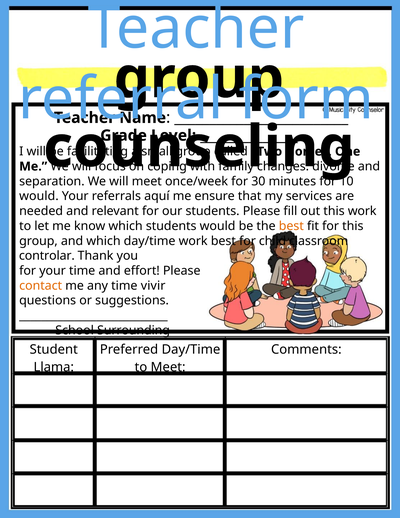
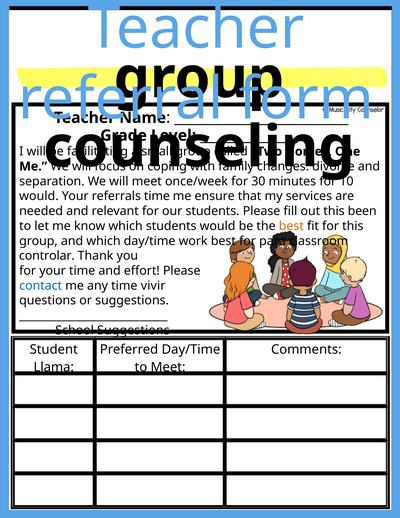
referrals aquí: aquí -> time
this work: work -> been
child: child -> para
contact colour: orange -> blue
School Surrounding: Surrounding -> Suggestions
